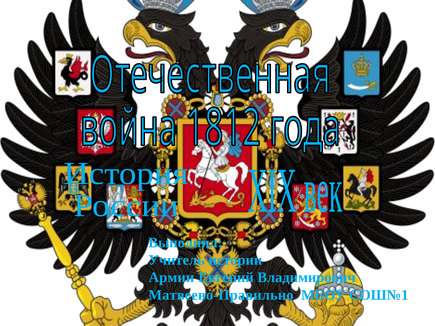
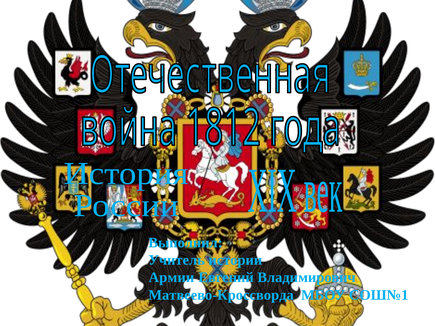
Матвеево-Правильно: Матвеево-Правильно -> Матвеево-Кроссворда
